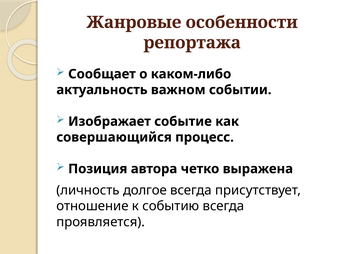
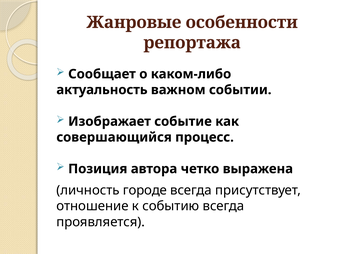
долгое: долгое -> городе
